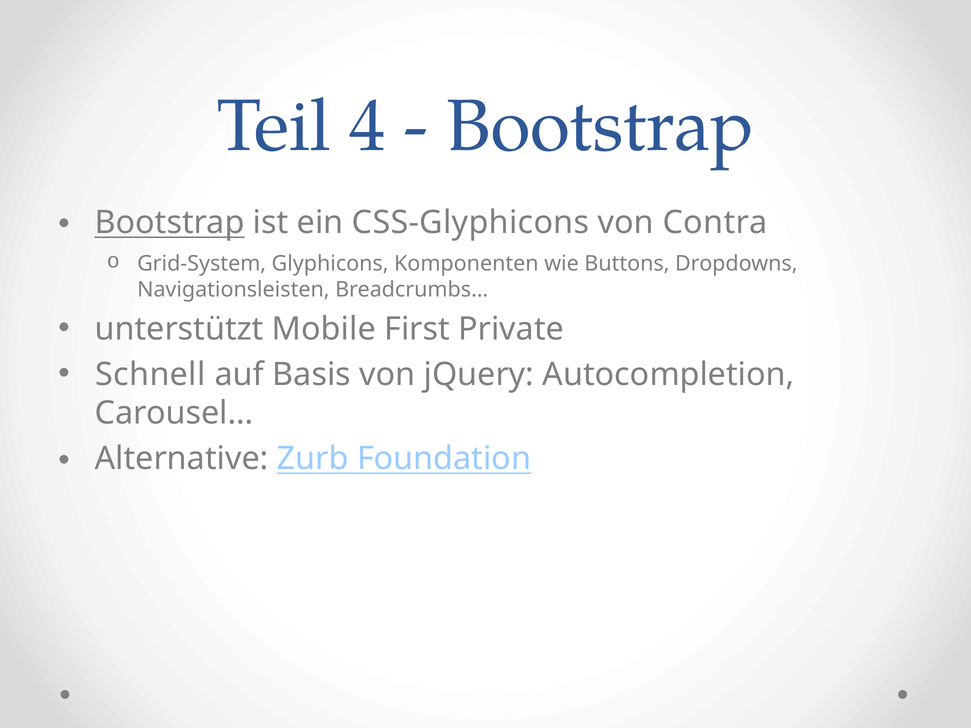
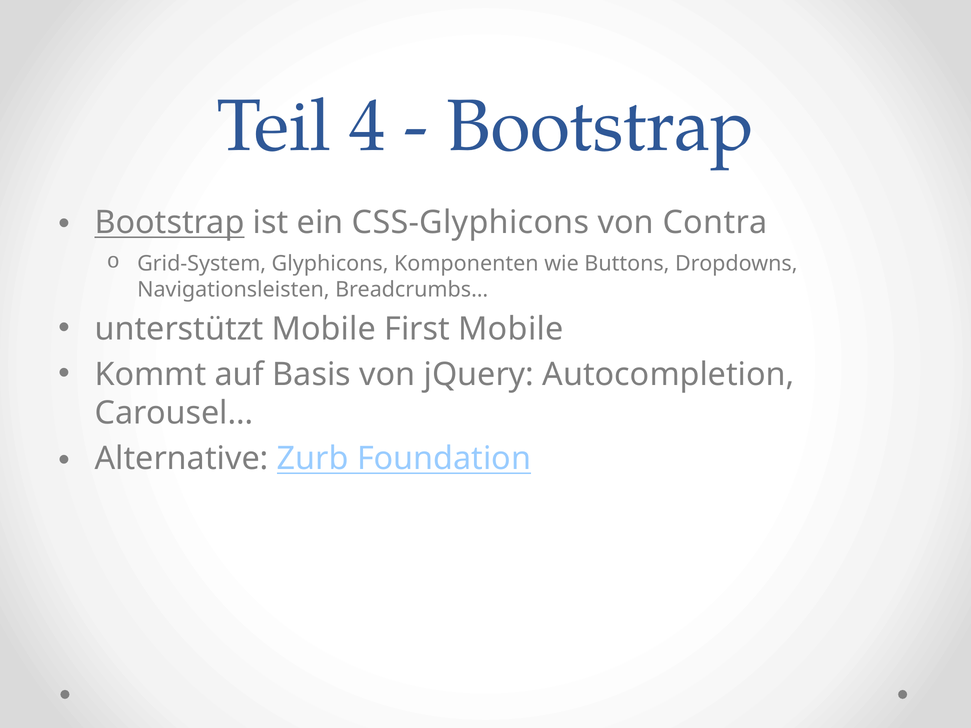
First Private: Private -> Mobile
Schnell: Schnell -> Kommt
